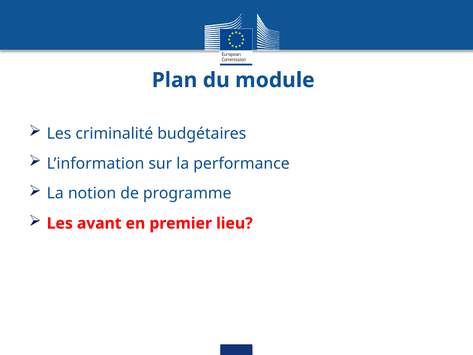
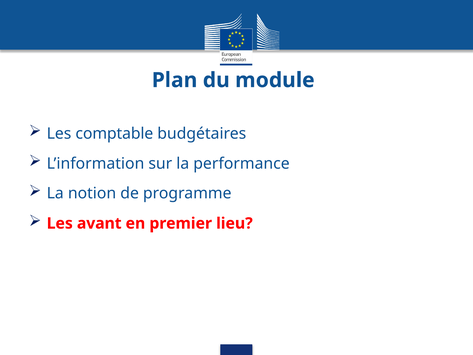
criminalité: criminalité -> comptable
